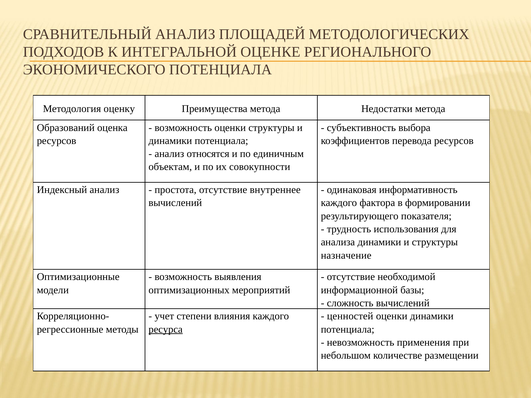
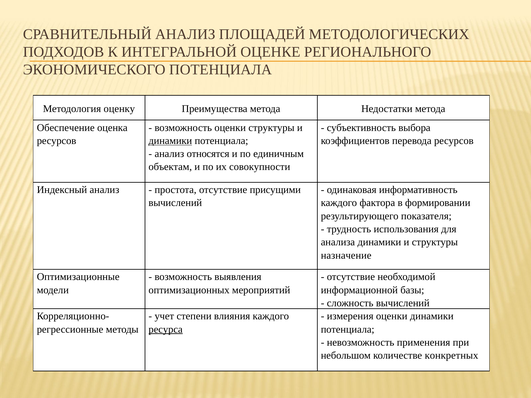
Образований: Образований -> Обеспечение
динамики at (170, 141) underline: none -> present
внутреннее: внутреннее -> присущими
ценностей: ценностей -> измерения
размещении: размещении -> конкретных
